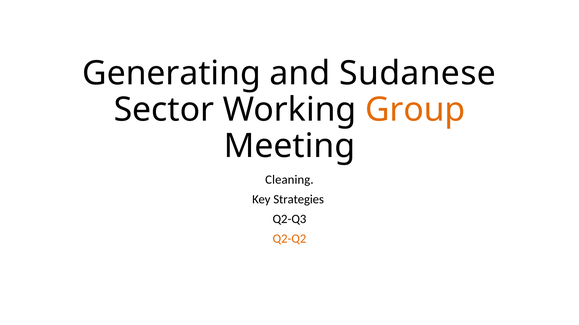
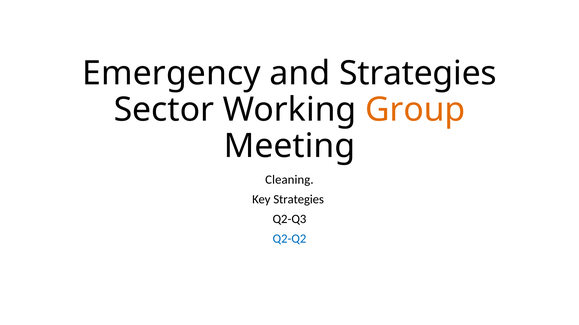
Generating: Generating -> Emergency
and Sudanese: Sudanese -> Strategies
Q2-Q2 colour: orange -> blue
